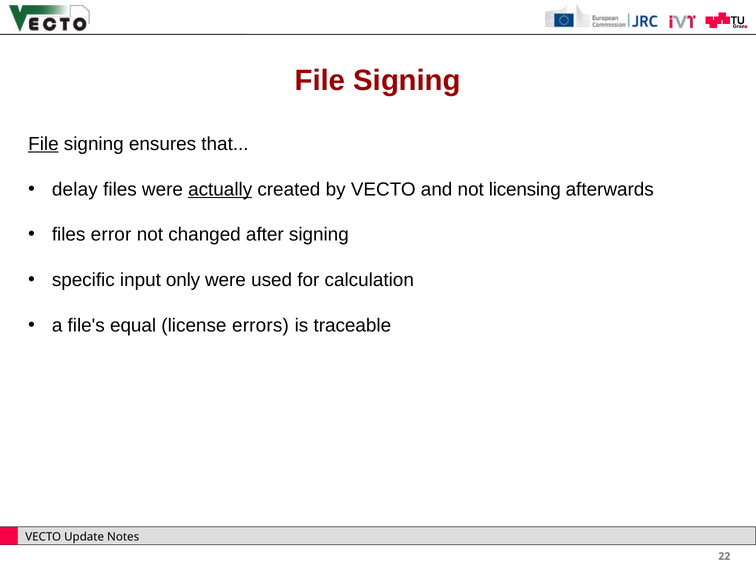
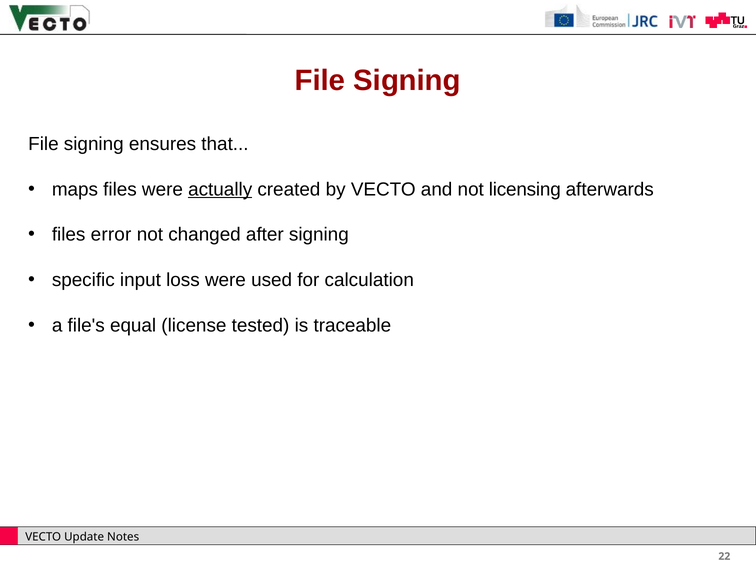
File at (43, 144) underline: present -> none
delay: delay -> maps
only: only -> loss
errors: errors -> tested
